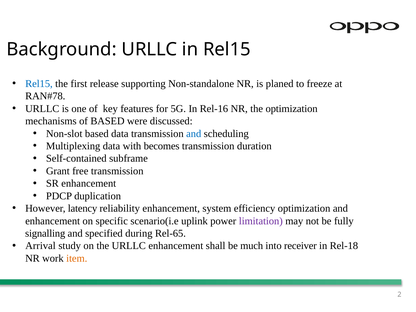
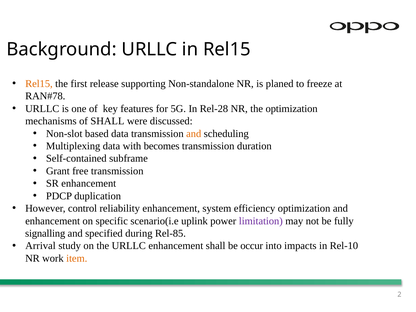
Rel15 at (39, 84) colour: blue -> orange
Rel-16: Rel-16 -> Rel-28
of BASED: BASED -> SHALL
and at (194, 134) colour: blue -> orange
latency: latency -> control
Rel-65: Rel-65 -> Rel-85
much: much -> occur
receiver: receiver -> impacts
Rel-18: Rel-18 -> Rel-10
